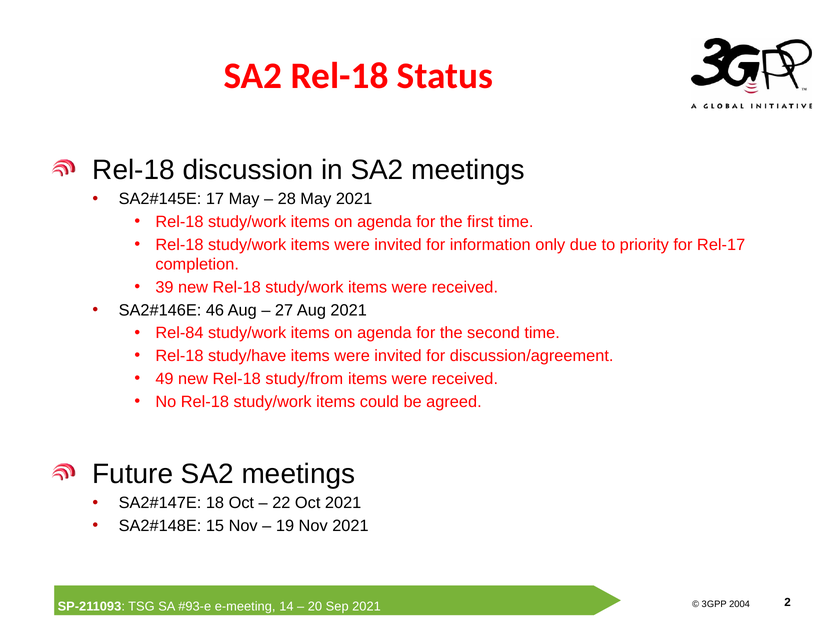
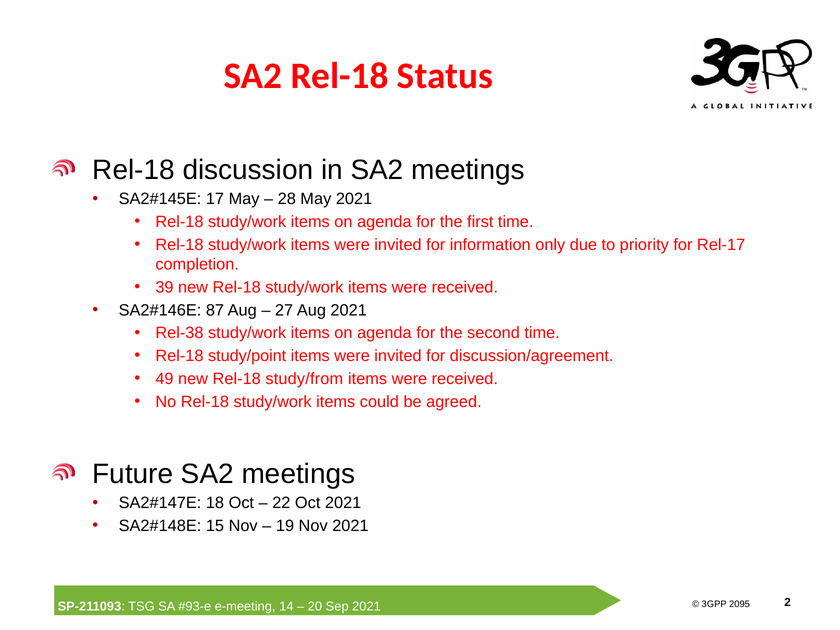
46: 46 -> 87
Rel-84: Rel-84 -> Rel-38
study/have: study/have -> study/point
2004: 2004 -> 2095
